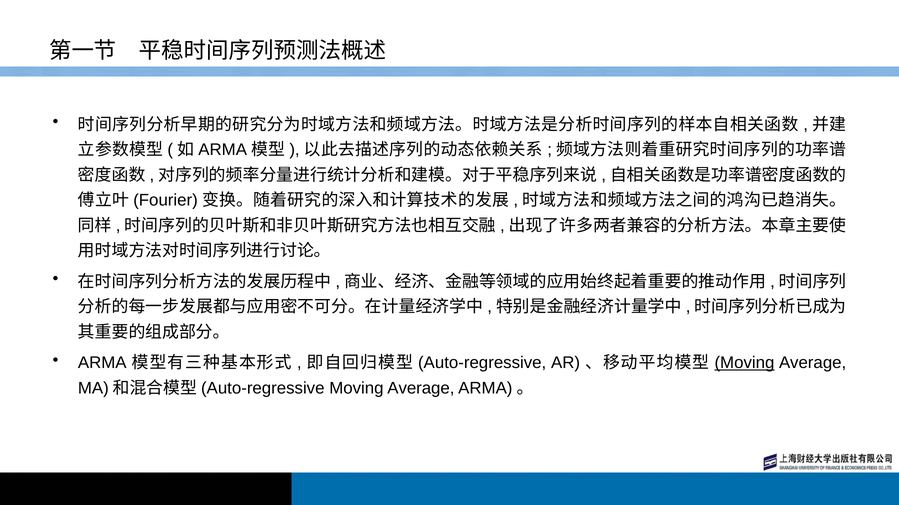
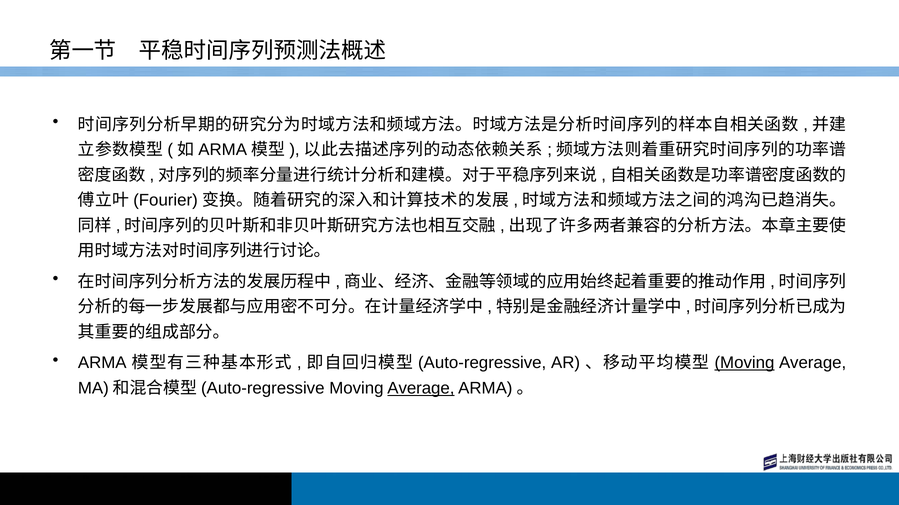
Average at (421, 389) underline: none -> present
